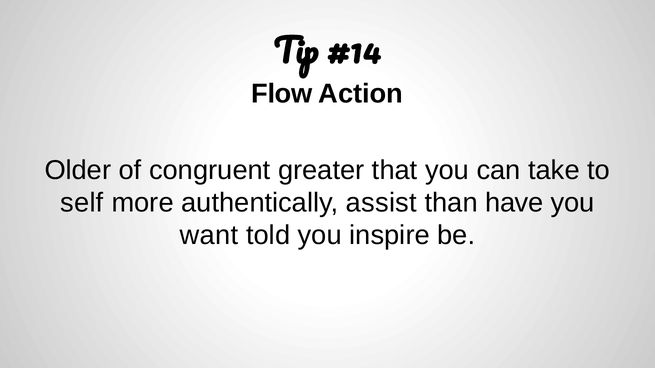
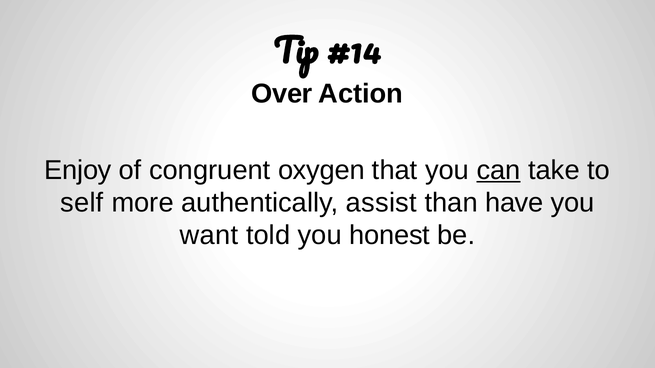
Flow: Flow -> Over
Older: Older -> Enjoy
greater: greater -> oxygen
can underline: none -> present
inspire: inspire -> honest
